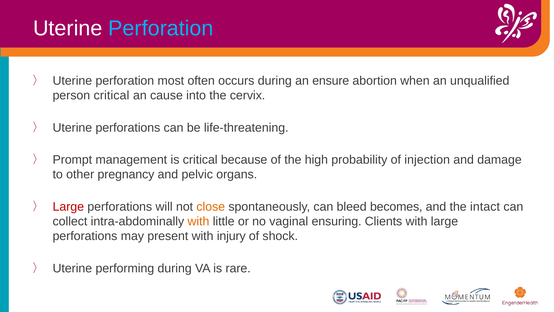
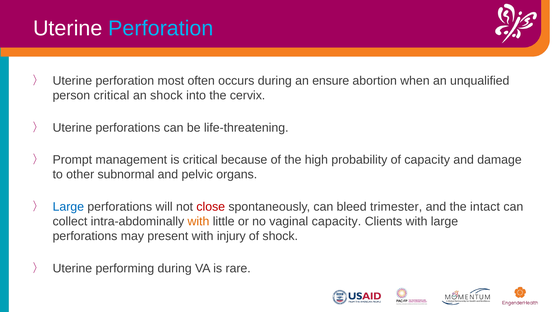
an cause: cause -> shock
of injection: injection -> capacity
pregnancy: pregnancy -> subnormal
Large at (68, 206) colour: red -> blue
close colour: orange -> red
becomes: becomes -> trimester
vaginal ensuring: ensuring -> capacity
